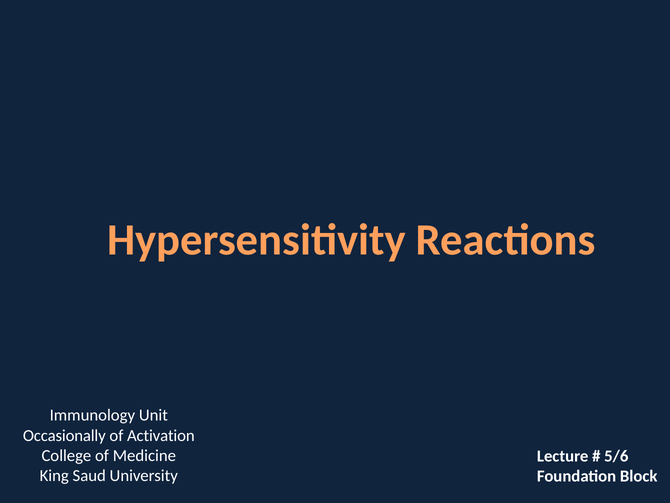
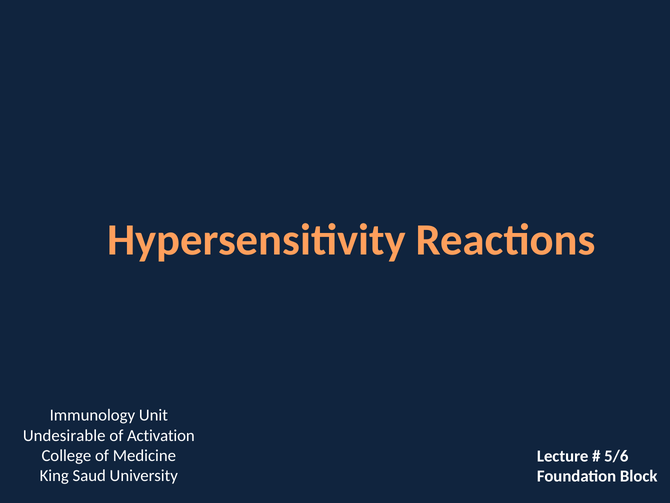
Occasionally: Occasionally -> Undesirable
